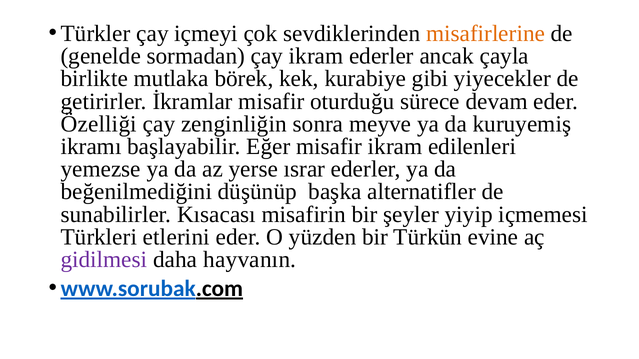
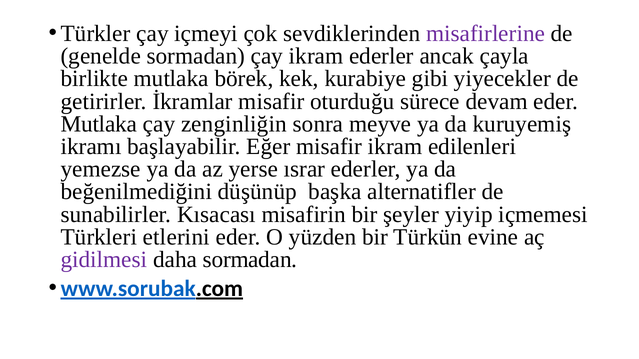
misafirlerine colour: orange -> purple
Özelliği at (99, 124): Özelliği -> Mutlaka
daha hayvanın: hayvanın -> sormadan
